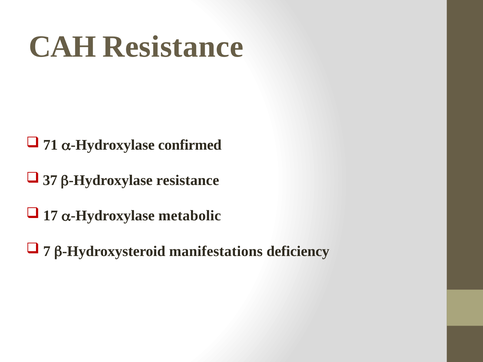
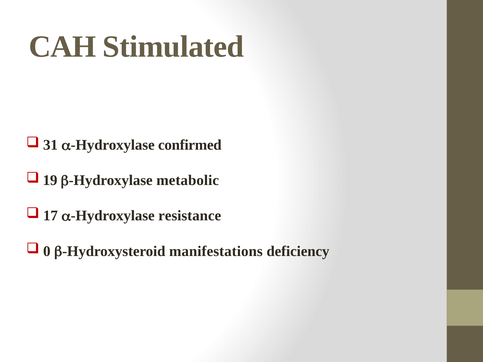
CAH Resistance: Resistance -> Stimulated
71: 71 -> 31
37: 37 -> 19
resistance at (188, 180): resistance -> metabolic
metabolic: metabolic -> resistance
7: 7 -> 0
